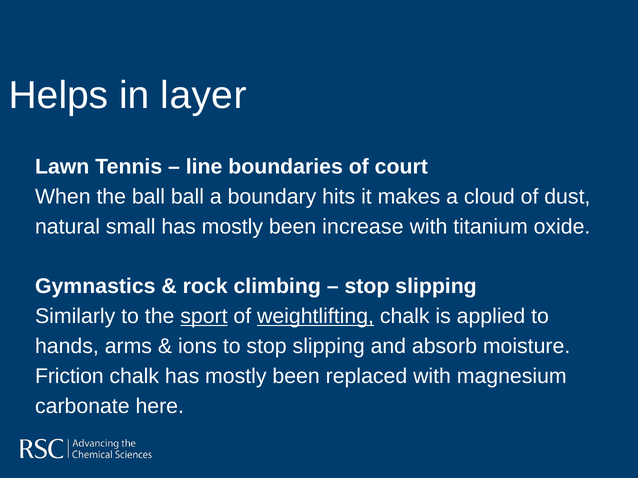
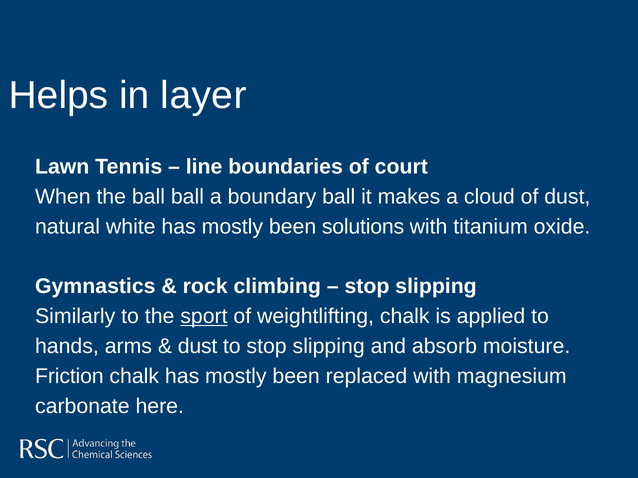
boundary hits: hits -> ball
small: small -> white
increase: increase -> solutions
weightlifting underline: present -> none
ions at (198, 347): ions -> dust
